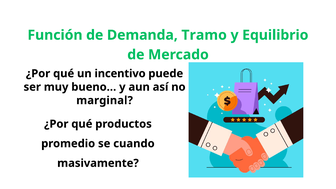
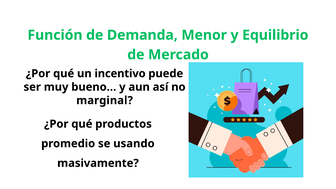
Tramo: Tramo -> Menor
cuando: cuando -> usando
